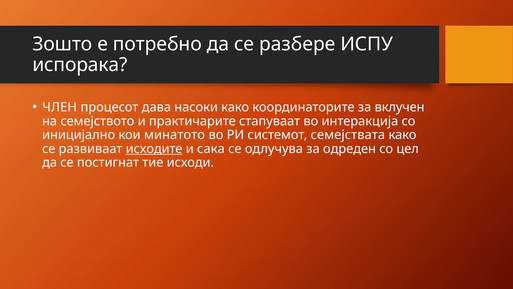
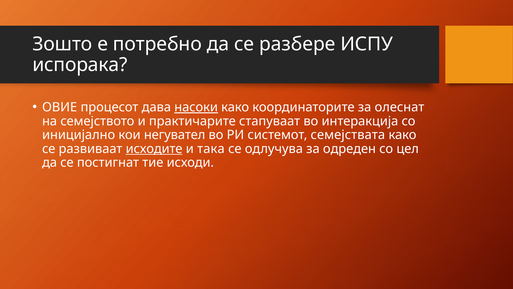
ЧЛЕН: ЧЛЕН -> ОВИЕ
насоки underline: none -> present
вклучен: вклучен -> олеснат
минатото: минатото -> негувател
сака: сака -> така
